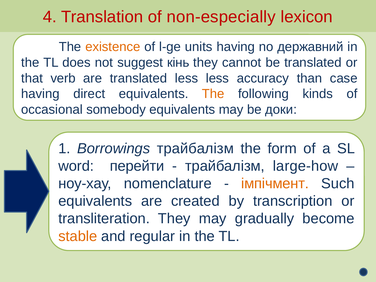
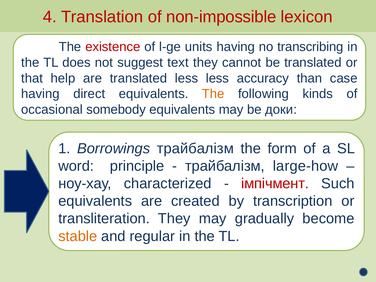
non-especially: non-especially -> non-impossible
existence colour: orange -> red
державний: державний -> transcribing
кінь: кінь -> text
verb: verb -> help
перейти: перейти -> principle
nomenclature: nomenclature -> characterized
імпічмент colour: orange -> red
